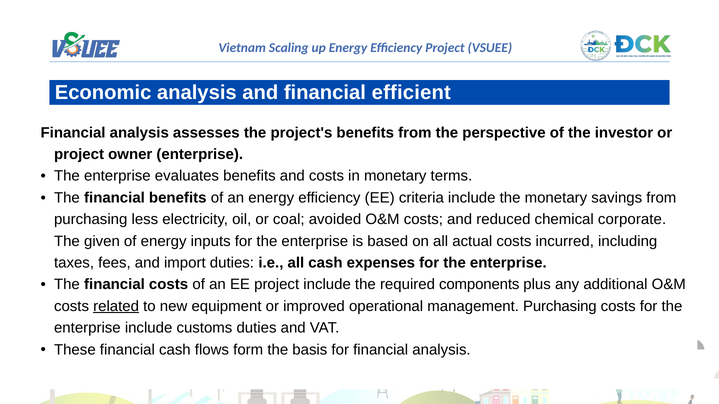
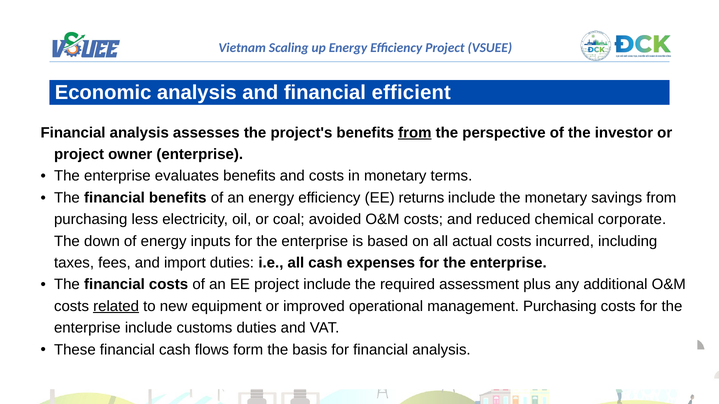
from at (415, 133) underline: none -> present
criteria: criteria -> returns
given: given -> down
components: components -> assessment
